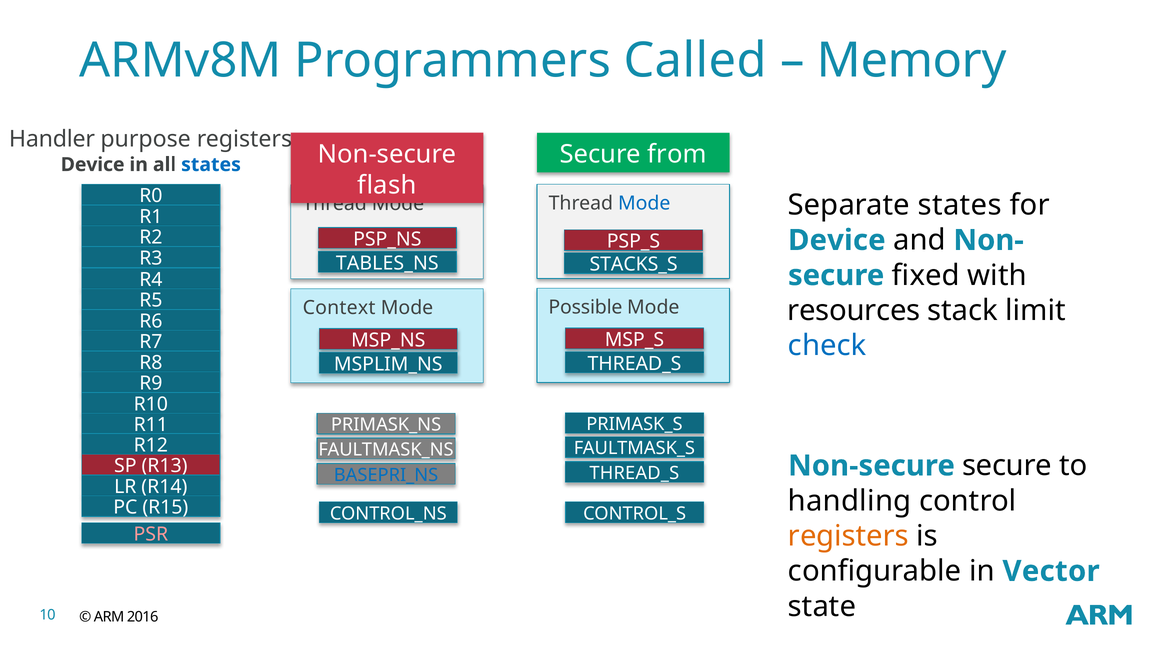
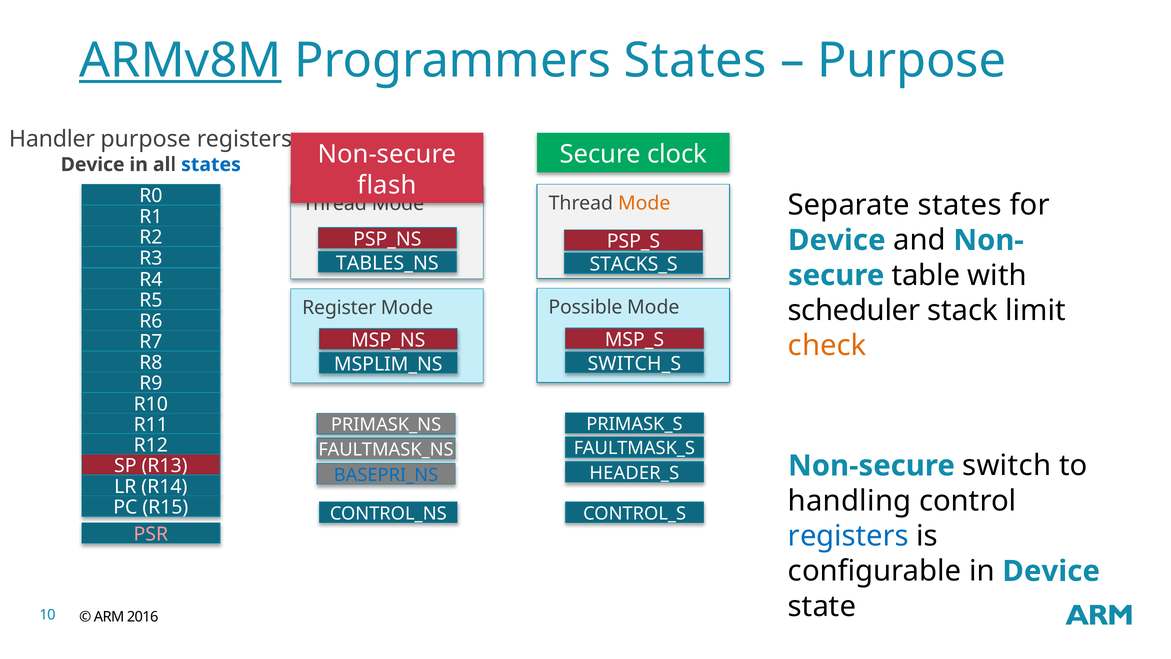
ARMv8M underline: none -> present
Programmers Called: Called -> States
Memory at (912, 61): Memory -> Purpose
from: from -> clock
Mode at (644, 203) colour: blue -> orange
fixed: fixed -> table
Context: Context -> Register
resources: resources -> scheduler
check colour: blue -> orange
THREAD_S at (635, 364): THREAD_S -> SWITCH_S
Non-secure secure: secure -> switch
THREAD_S at (634, 473): THREAD_S -> HEADER_S
registers at (848, 536) colour: orange -> blue
in Vector: Vector -> Device
